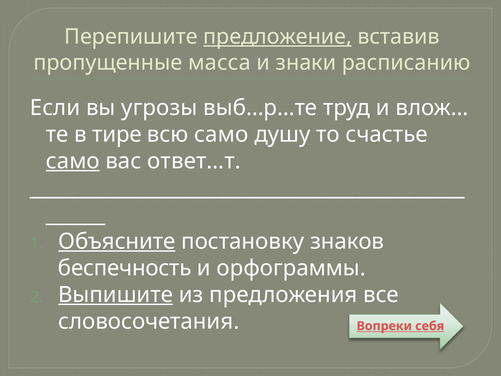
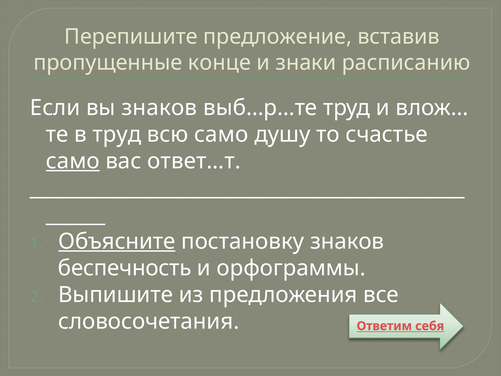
предложение underline: present -> none
масса: масса -> конце
вы угрозы: угрозы -> знаков
в тире: тире -> труд
Выпишите underline: present -> none
Вопреки: Вопреки -> Ответим
